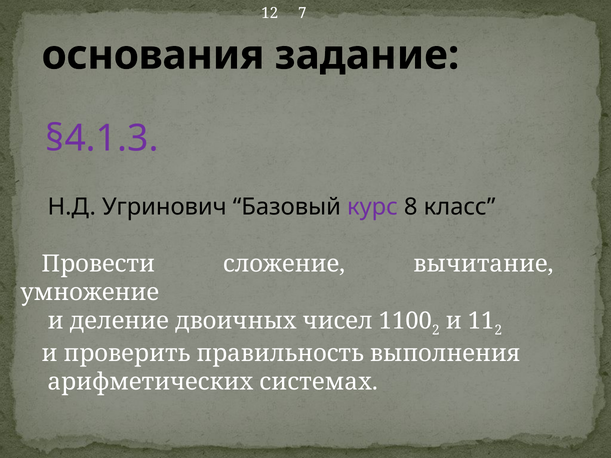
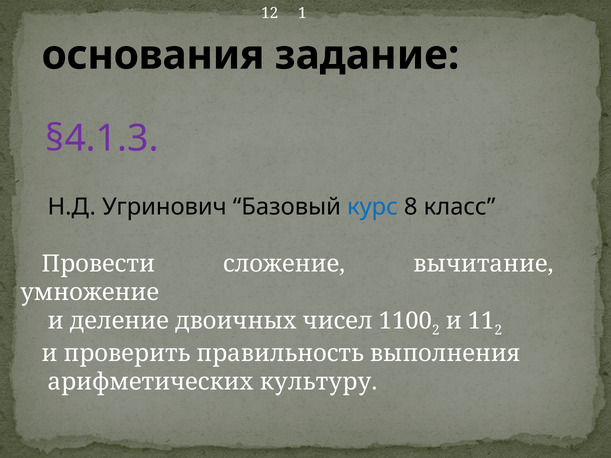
7: 7 -> 1
курс colour: purple -> blue
системах: системах -> культуру
